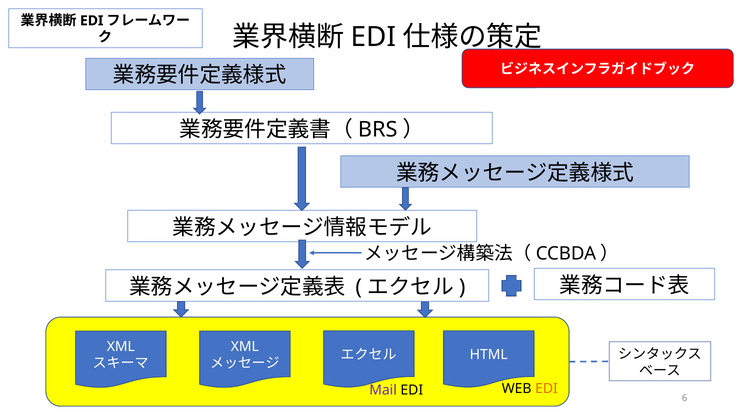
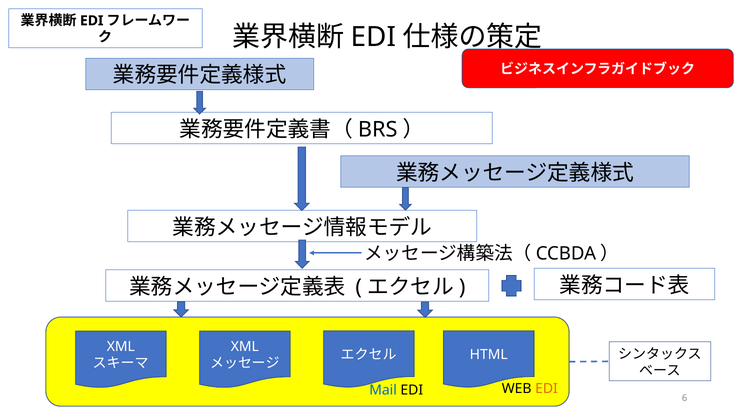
Mail colour: purple -> blue
